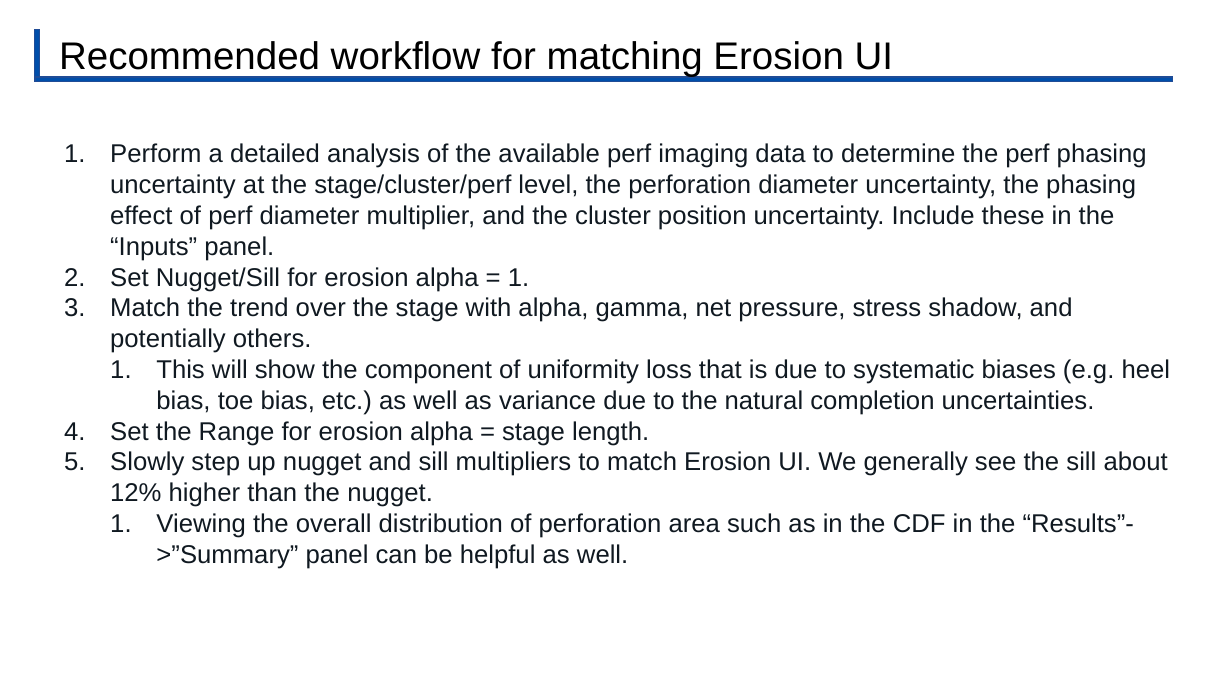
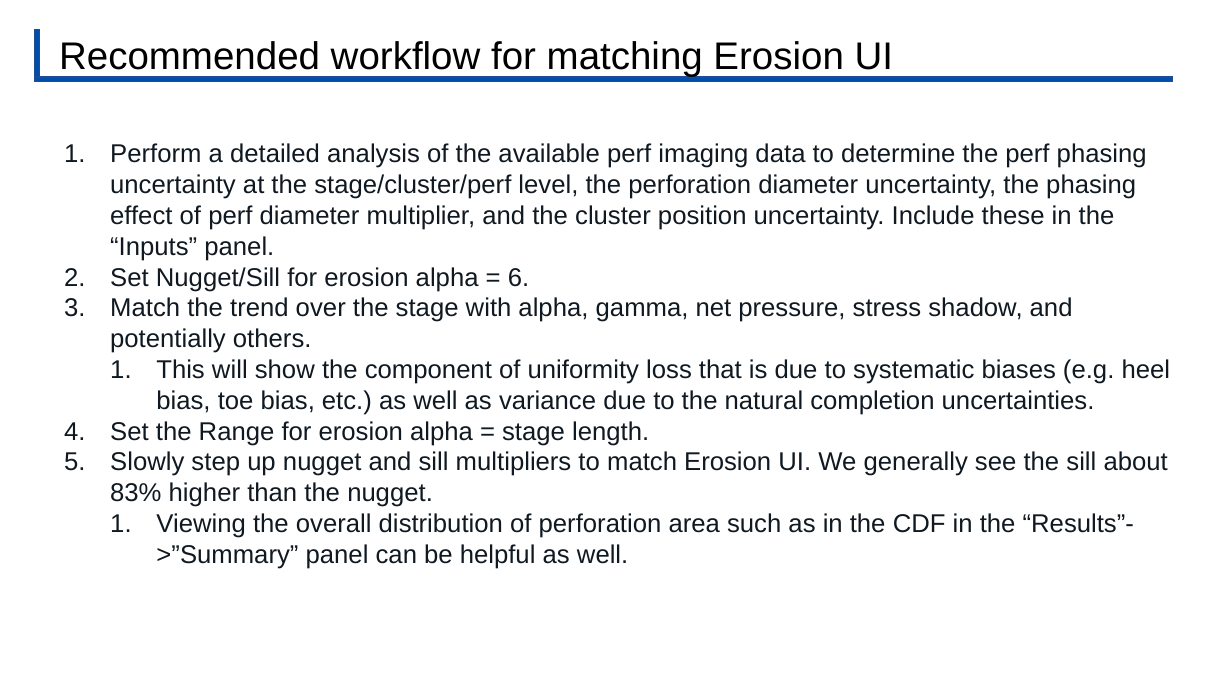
1 at (519, 278): 1 -> 6
12%: 12% -> 83%
